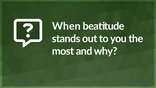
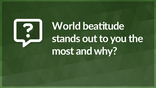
When: When -> World
